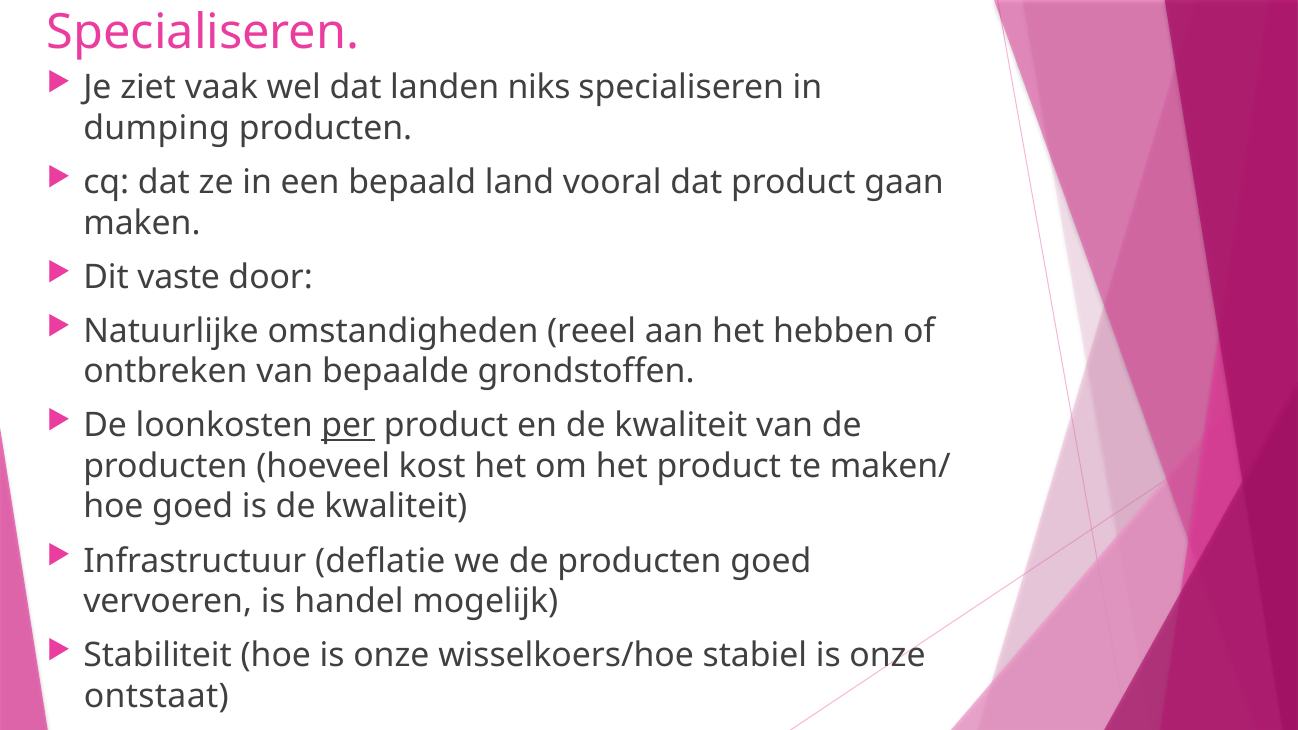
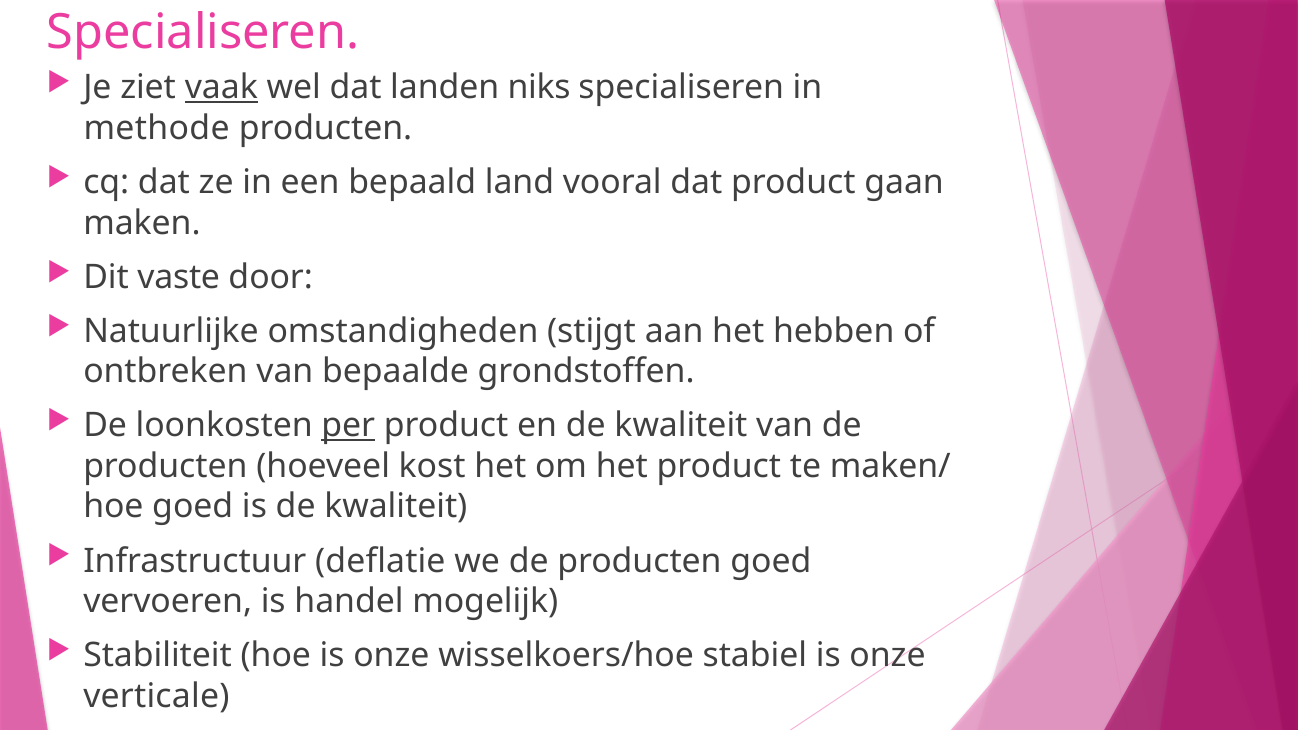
vaak underline: none -> present
dumping: dumping -> methode
reeel: reeel -> stijgt
ontstaat: ontstaat -> verticale
